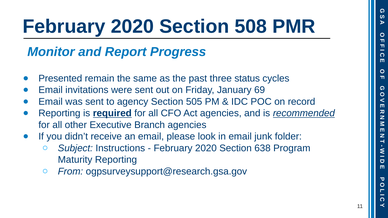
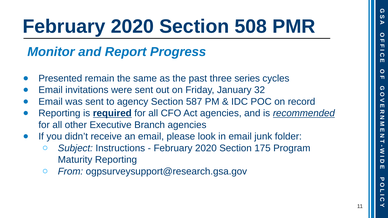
status: status -> series
69: 69 -> 32
505: 505 -> 587
638: 638 -> 175
